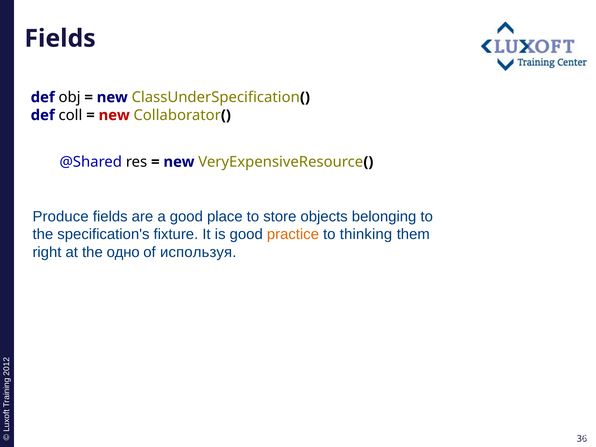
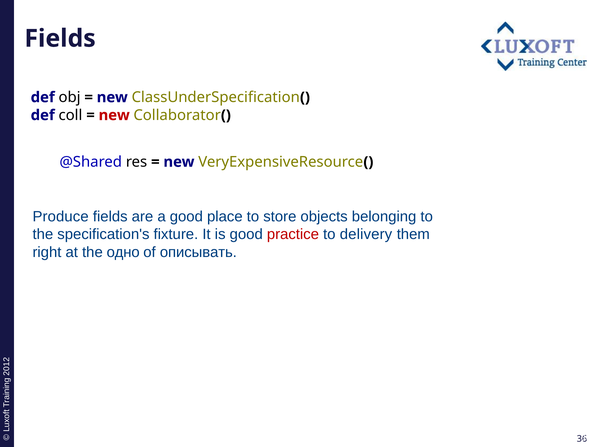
practice colour: orange -> red
thinking: thinking -> delivery
используя: используя -> описывать
